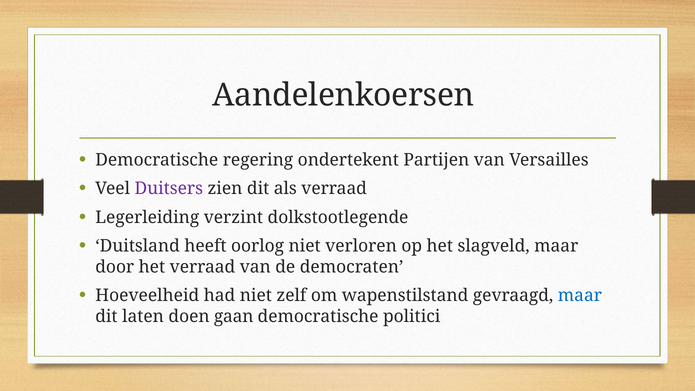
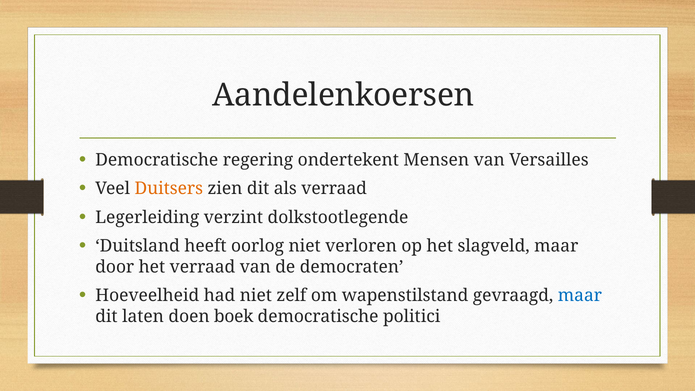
Partijen: Partijen -> Mensen
Duitsers colour: purple -> orange
gaan: gaan -> boek
